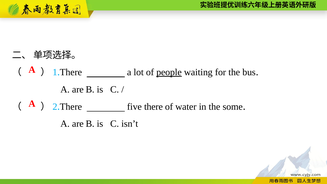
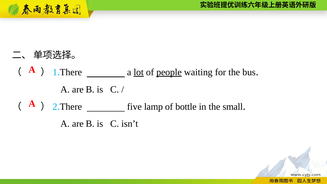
lot underline: none -> present
five there: there -> lamp
water: water -> bottle
some: some -> small
